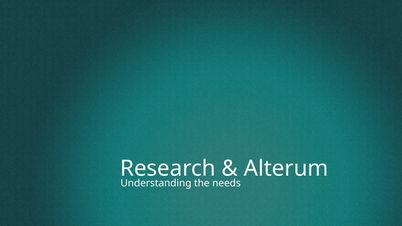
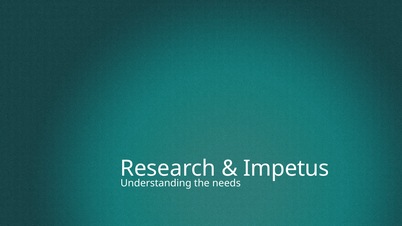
Alterum: Alterum -> Impetus
